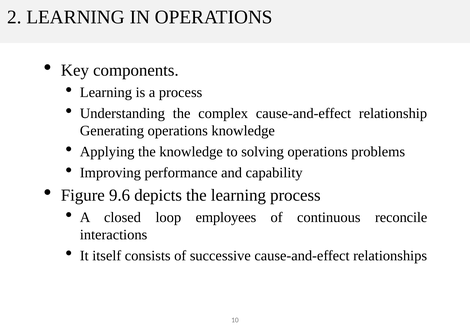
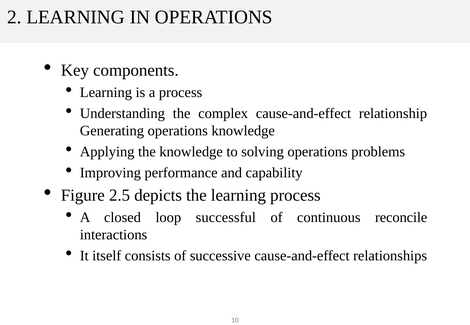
9.6: 9.6 -> 2.5
employees: employees -> successful
